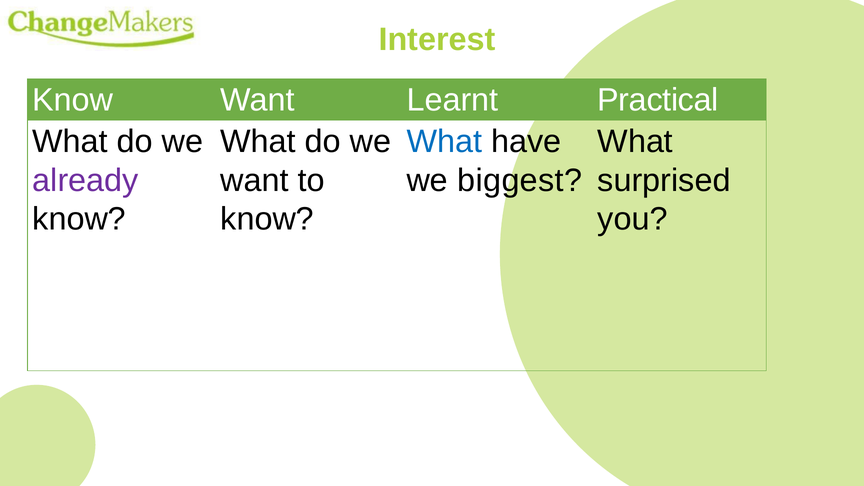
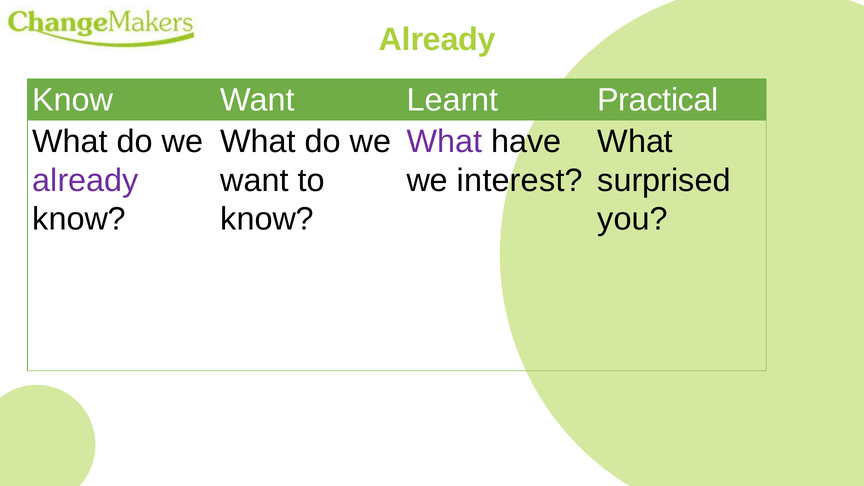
Interest at (437, 39): Interest -> Already
What at (444, 142) colour: blue -> purple
biggest: biggest -> interest
